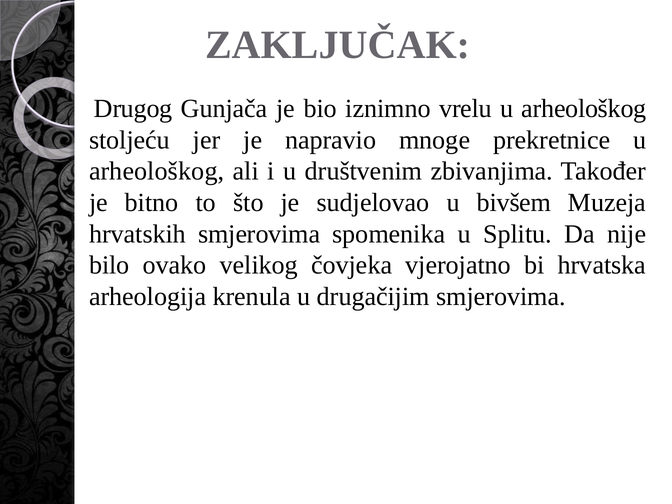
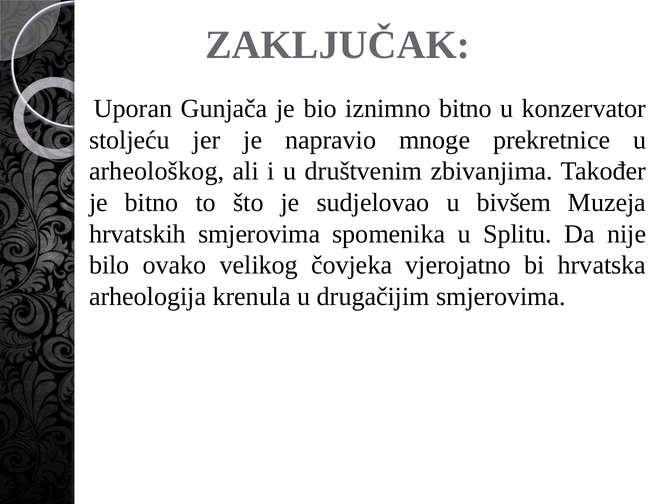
Drugog: Drugog -> Uporan
iznimno vrelu: vrelu -> bitno
arheološkog at (584, 109): arheološkog -> konzervator
